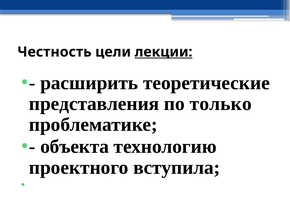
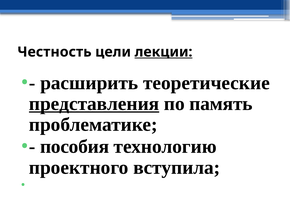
представления underline: none -> present
только: только -> память
объекта: объекта -> пособия
